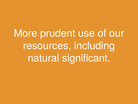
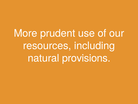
significant: significant -> provisions
